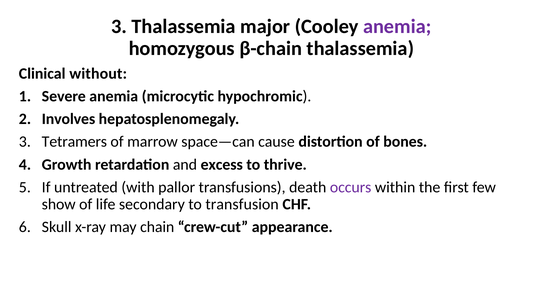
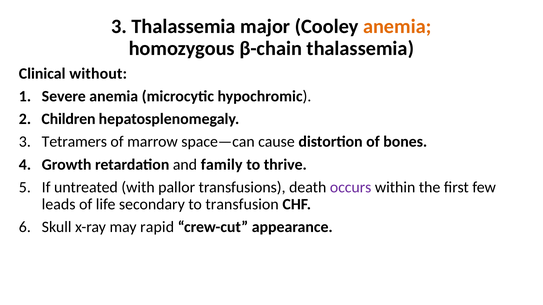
anemia at (397, 27) colour: purple -> orange
Involves: Involves -> Children
excess: excess -> family
show: show -> leads
chain: chain -> rapid
